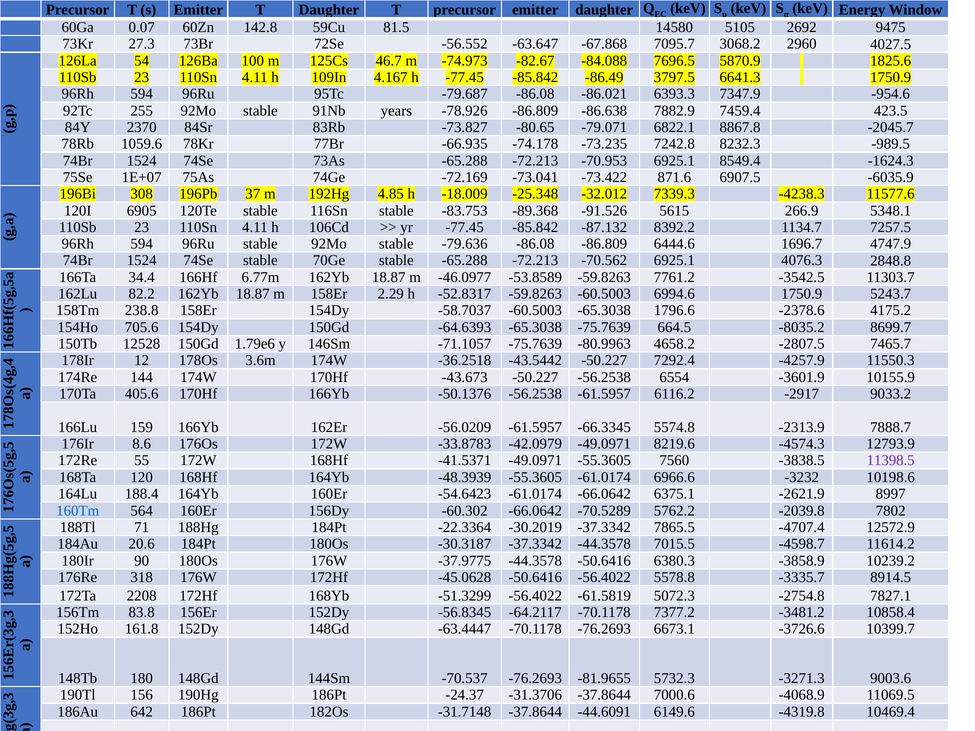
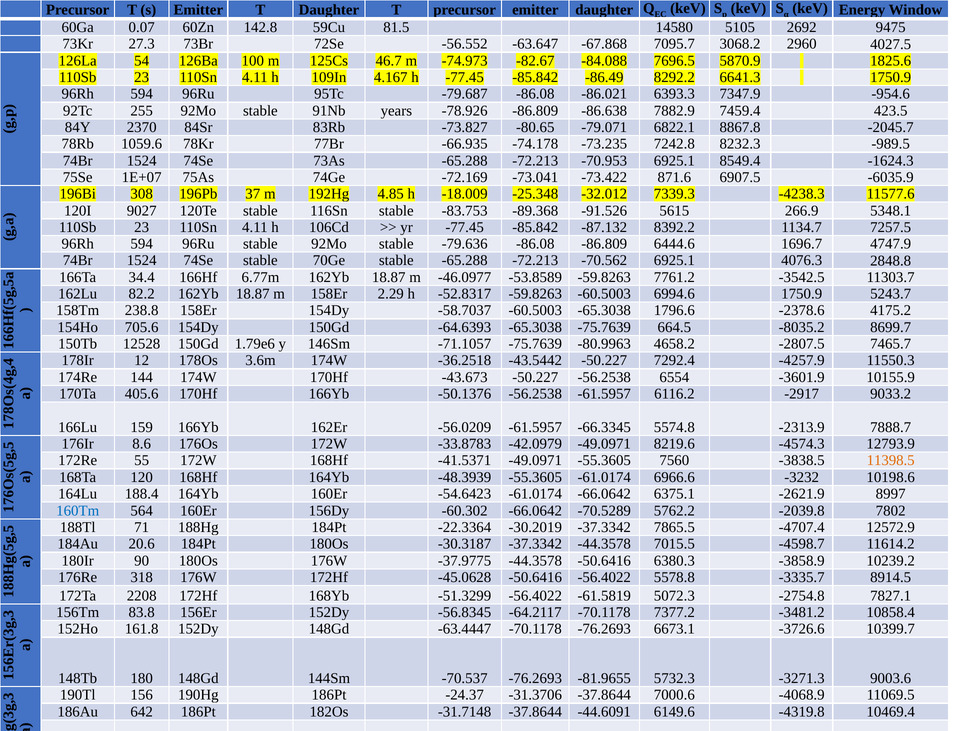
3797.5: 3797.5 -> 8292.2
6905: 6905 -> 9027
11398.5 colour: purple -> orange
